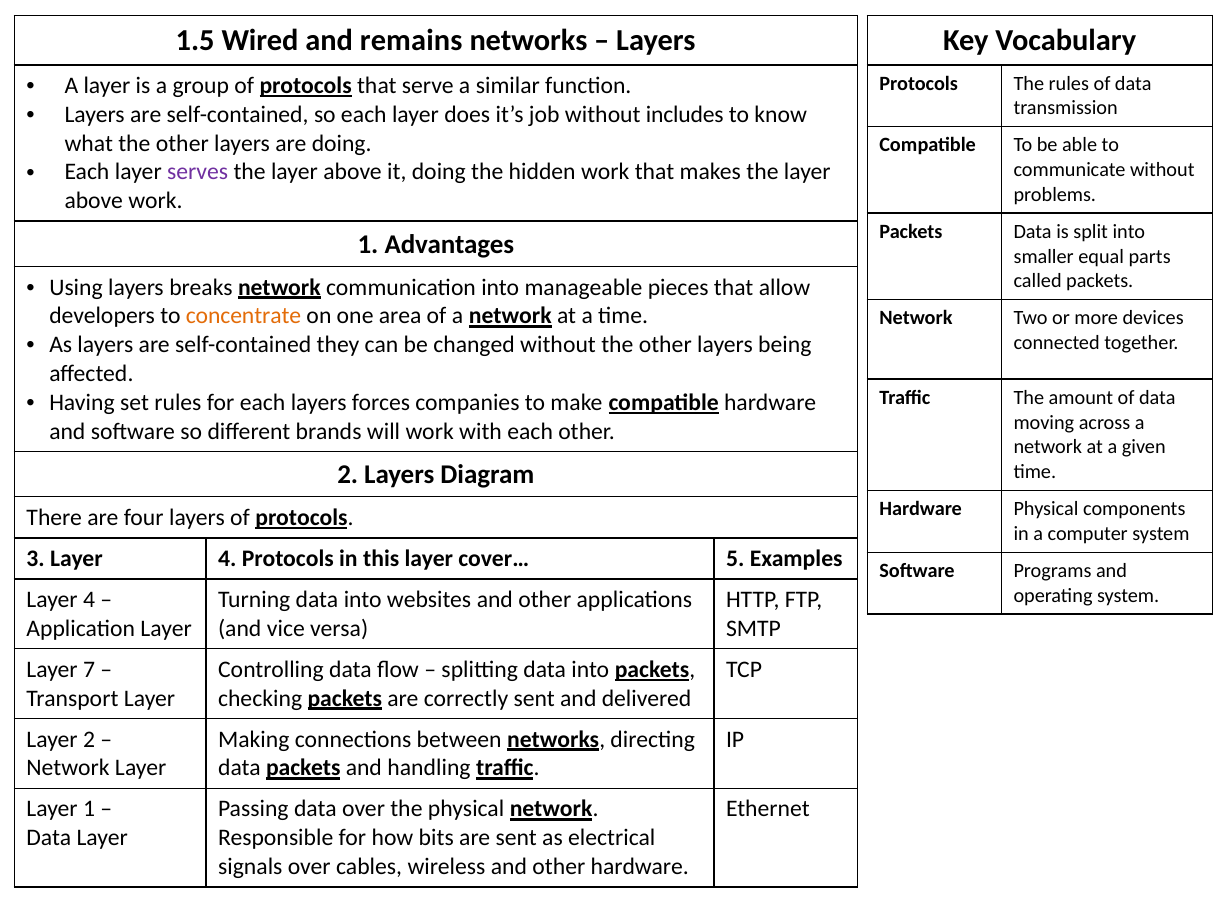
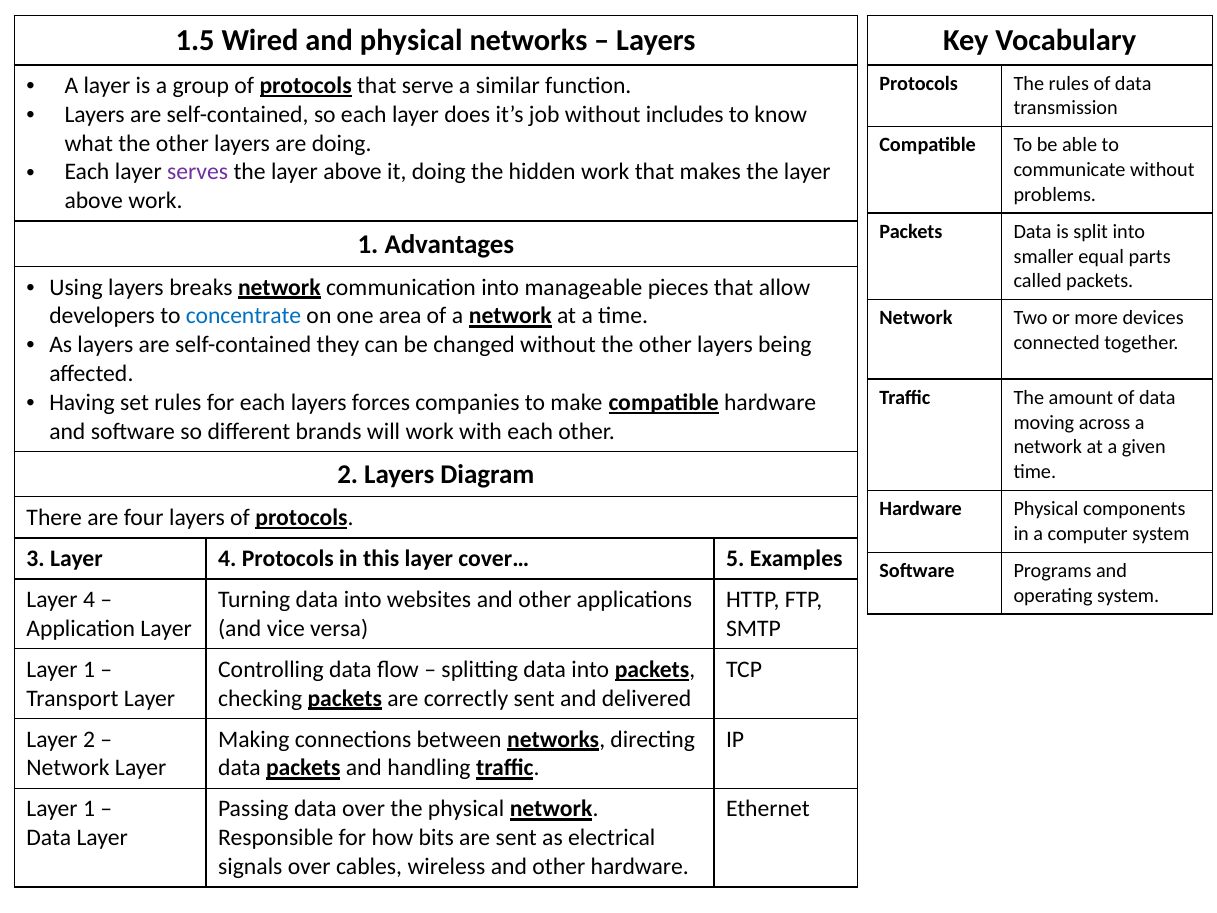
and remains: remains -> physical
concentrate colour: orange -> blue
7 at (89, 669): 7 -> 1
